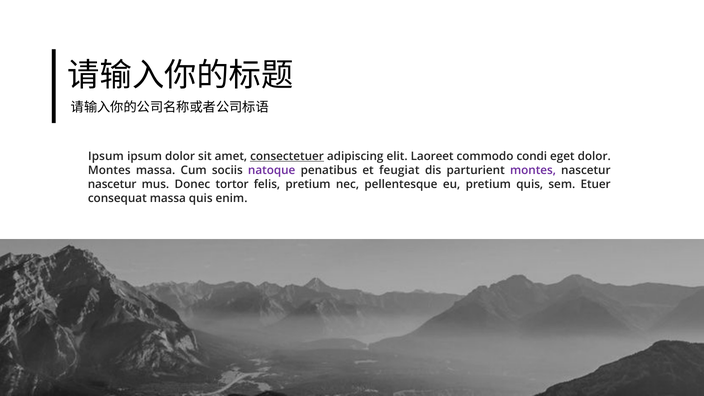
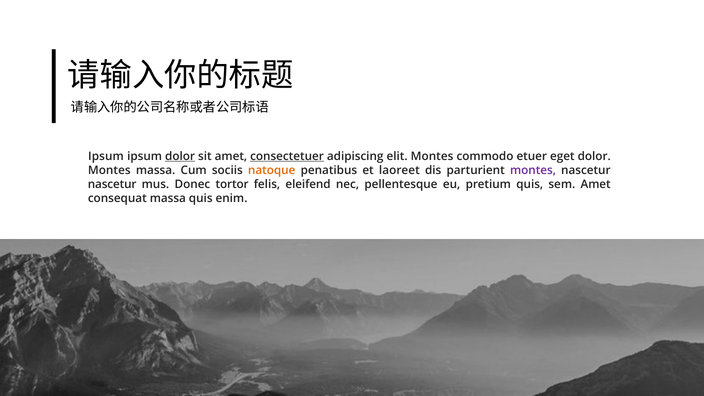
dolor at (180, 156) underline: none -> present
elit Laoreet: Laoreet -> Montes
condi: condi -> etuer
natoque colour: purple -> orange
feugiat: feugiat -> laoreet
felis pretium: pretium -> eleifend
sem Etuer: Etuer -> Amet
